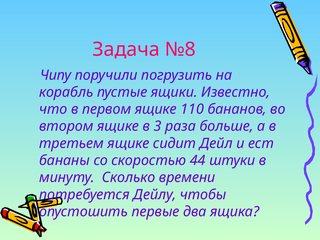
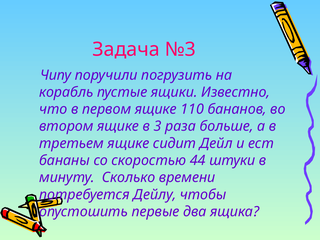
№8: №8 -> №3
